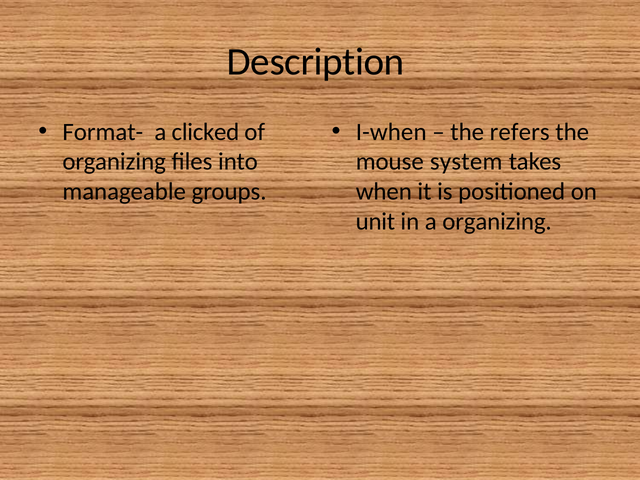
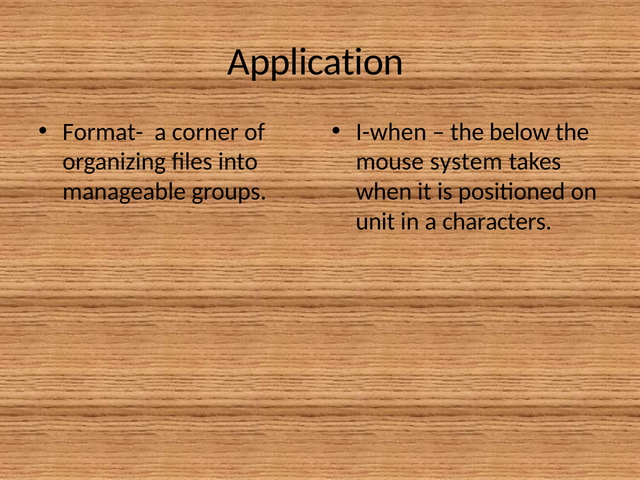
Description: Description -> Application
clicked: clicked -> corner
refers: refers -> below
a organizing: organizing -> characters
